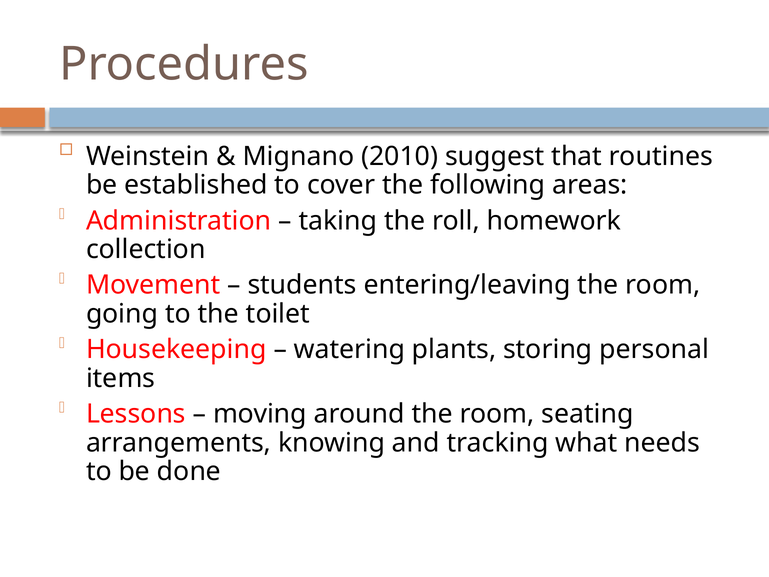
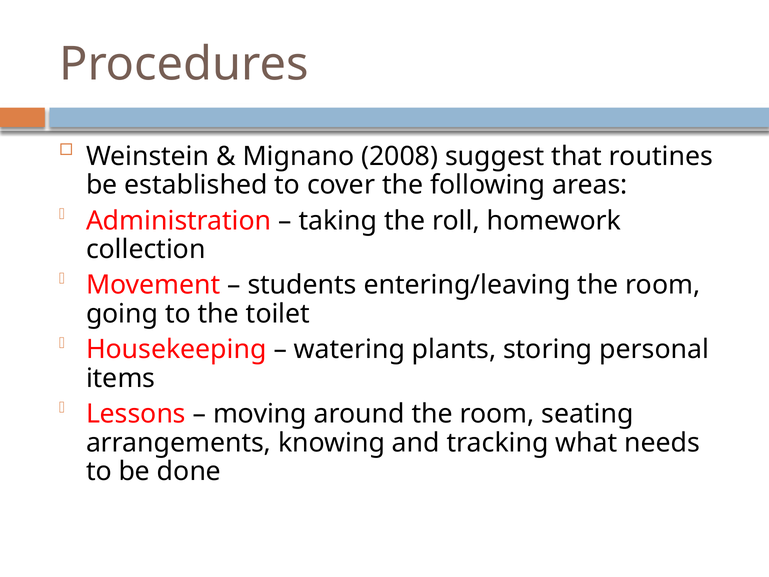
2010: 2010 -> 2008
